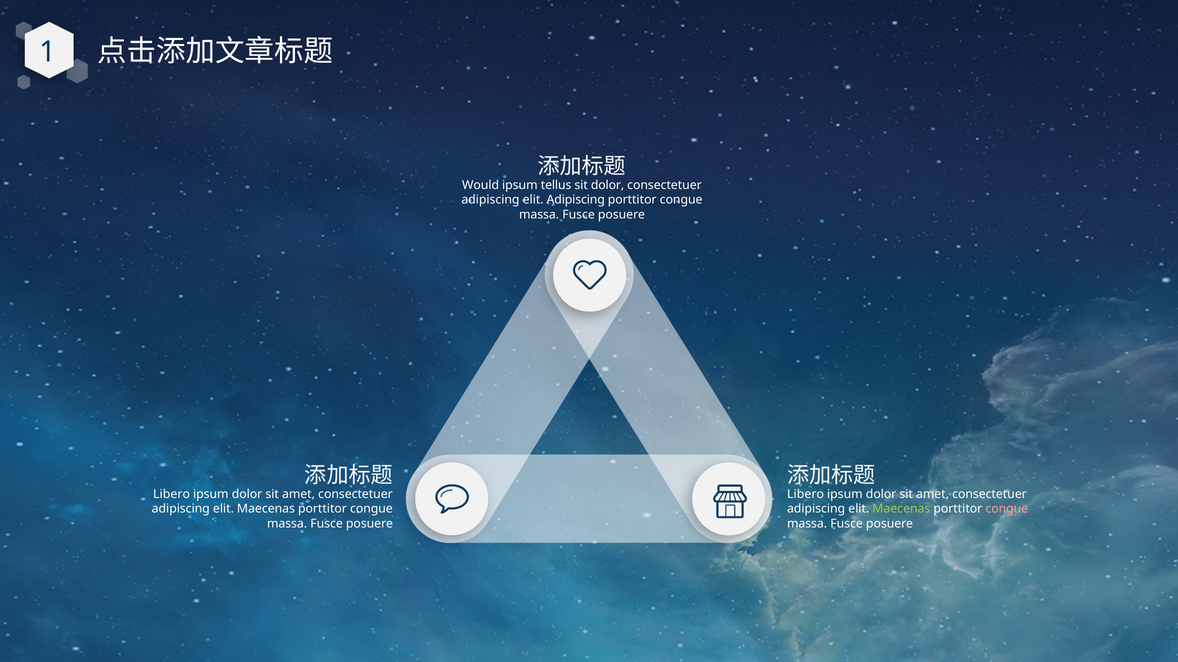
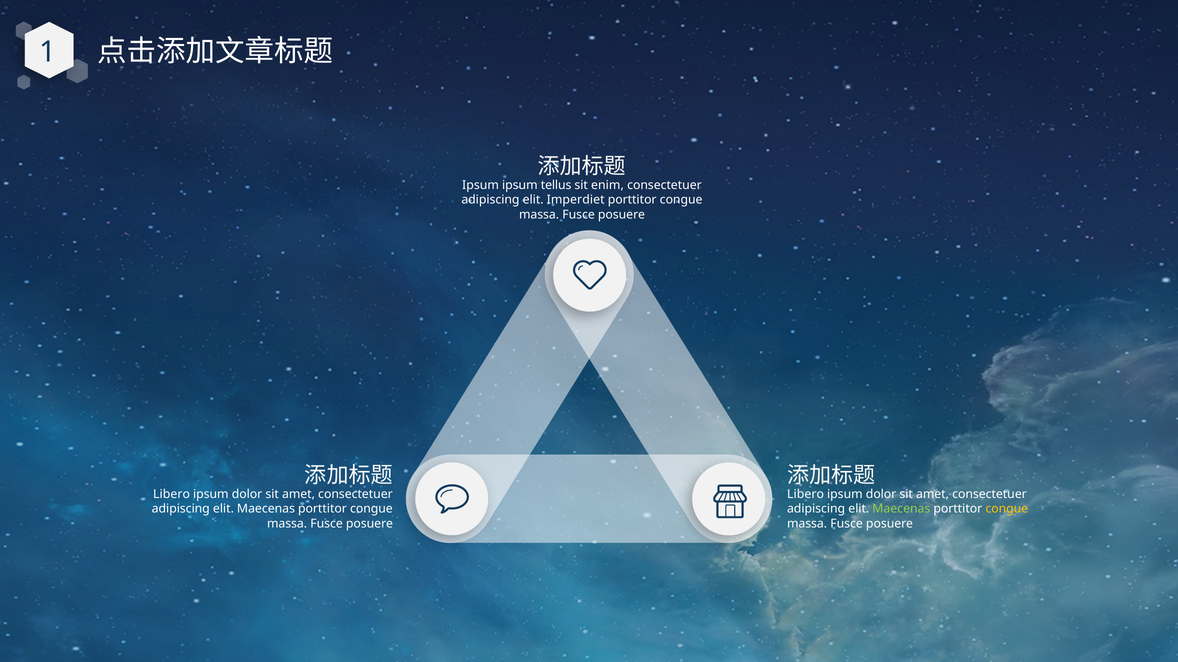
Would at (481, 185): Would -> Ipsum
sit dolor: dolor -> enim
elit Adipiscing: Adipiscing -> Imperdiet
congue at (1007, 509) colour: pink -> yellow
